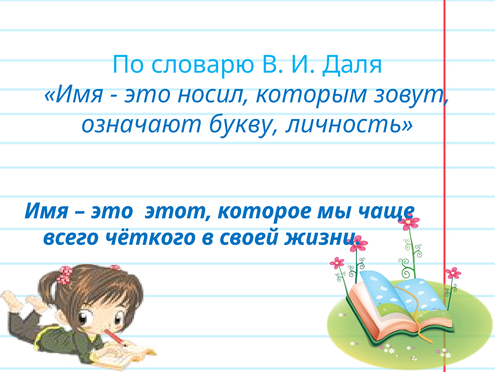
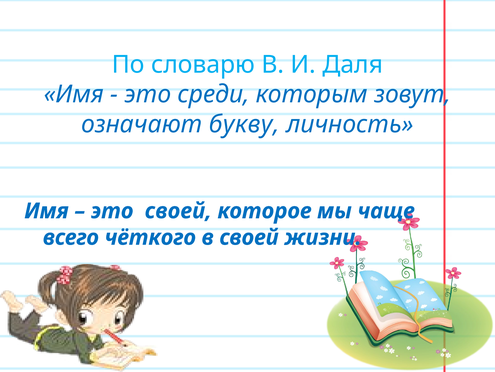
носил: носил -> среди
это этот: этот -> своей
